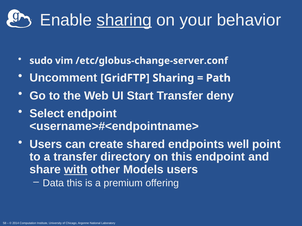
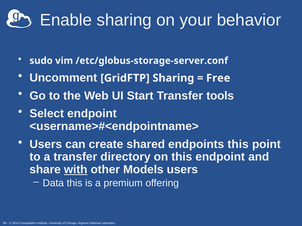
sharing at (124, 20) underline: present -> none
/etc/globus-change-server.conf: /etc/globus-change-server.conf -> /etc/globus-storage-server.conf
Path: Path -> Free
deny: deny -> tools
endpoints well: well -> this
